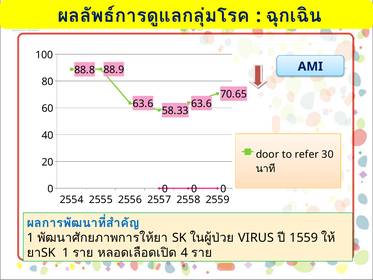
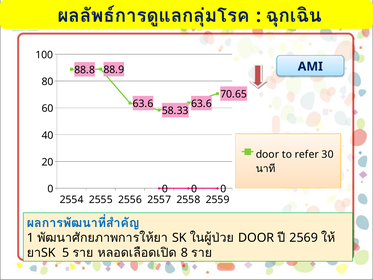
VIRUS at (256, 238): VIRUS -> DOOR
1559: 1559 -> 2569
1 at (66, 253): 1 -> 5
4: 4 -> 8
